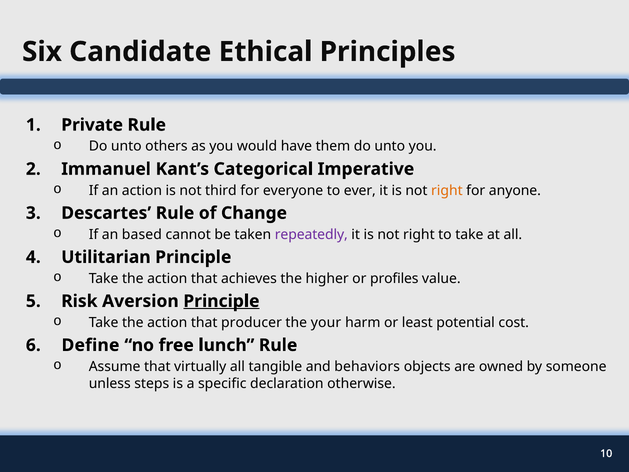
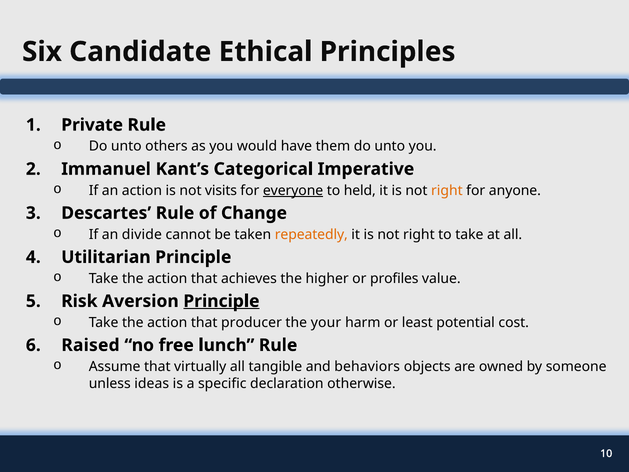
third: third -> visits
everyone underline: none -> present
ever: ever -> held
based: based -> divide
repeatedly colour: purple -> orange
Define: Define -> Raised
steps: steps -> ideas
